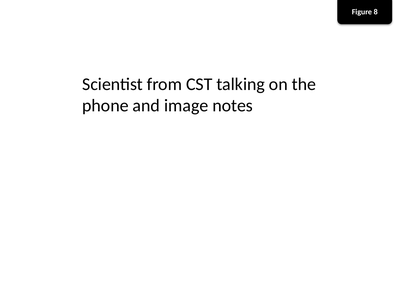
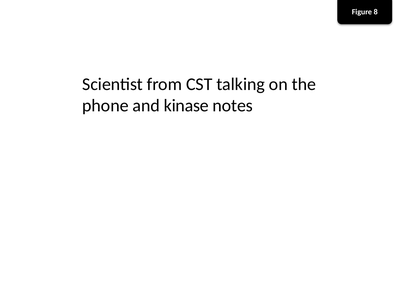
image: image -> kinase
